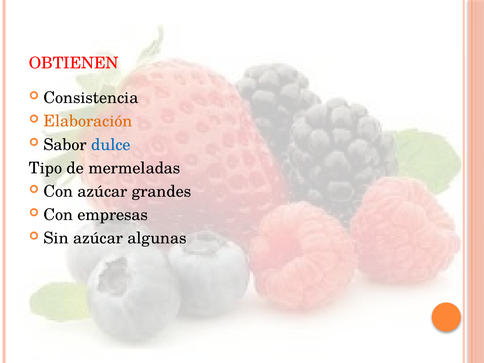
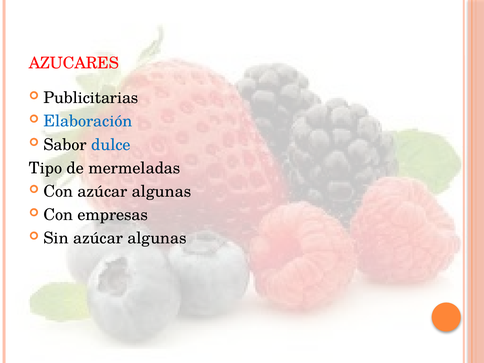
OBTIENEN: OBTIENEN -> AZUCARES
Consistencia: Consistencia -> Publicitarias
Elaboración colour: orange -> blue
Con azúcar grandes: grandes -> algunas
